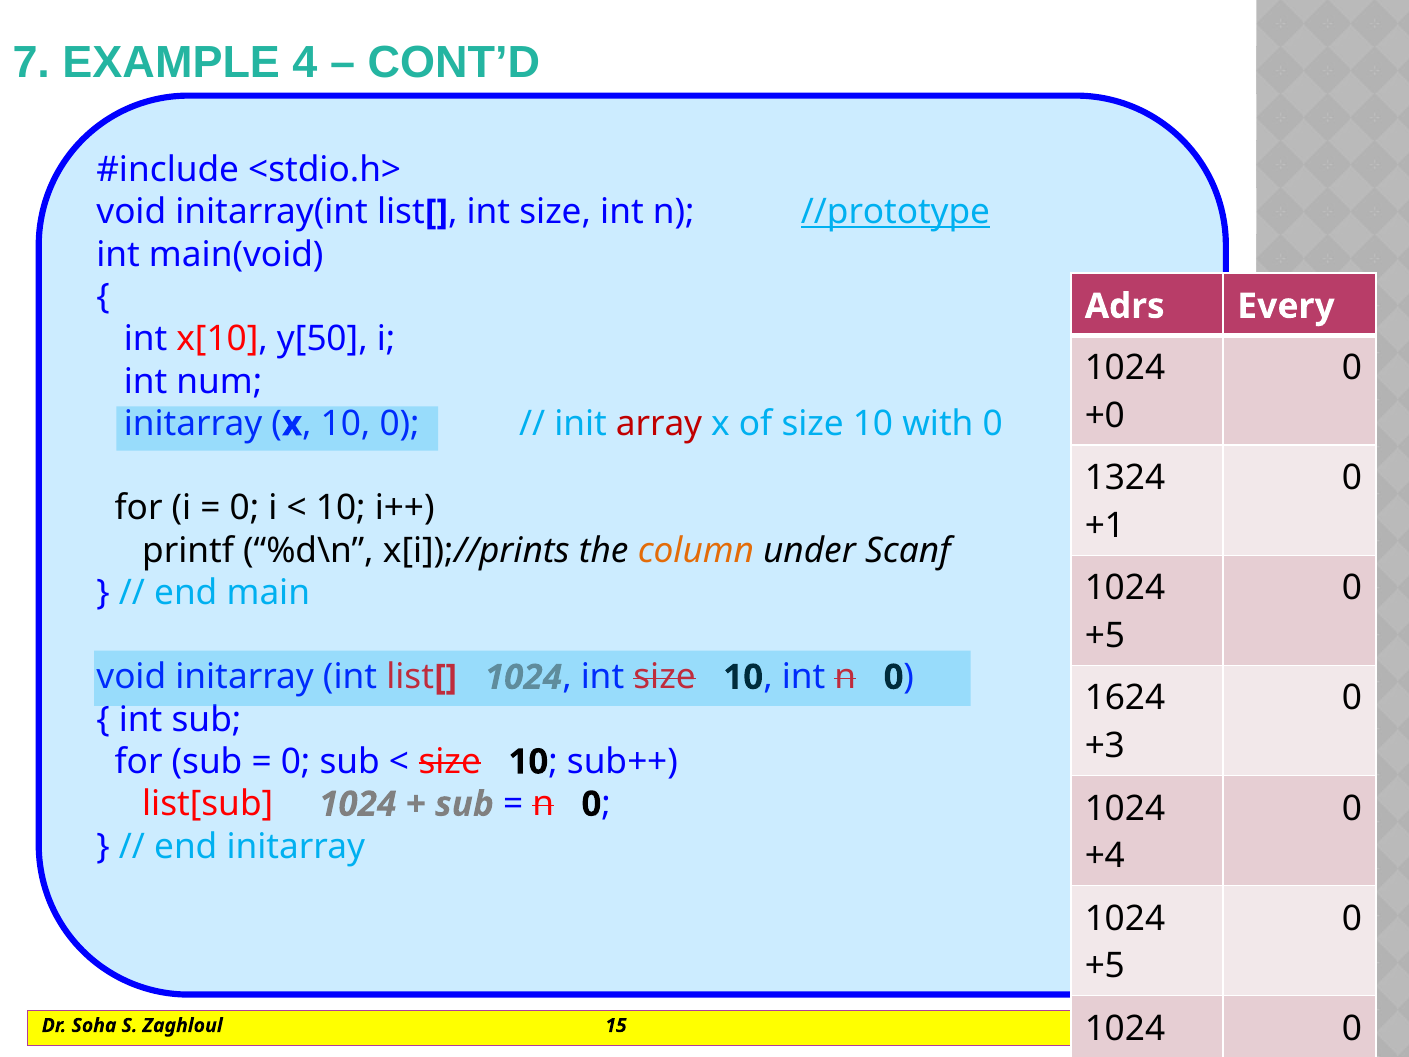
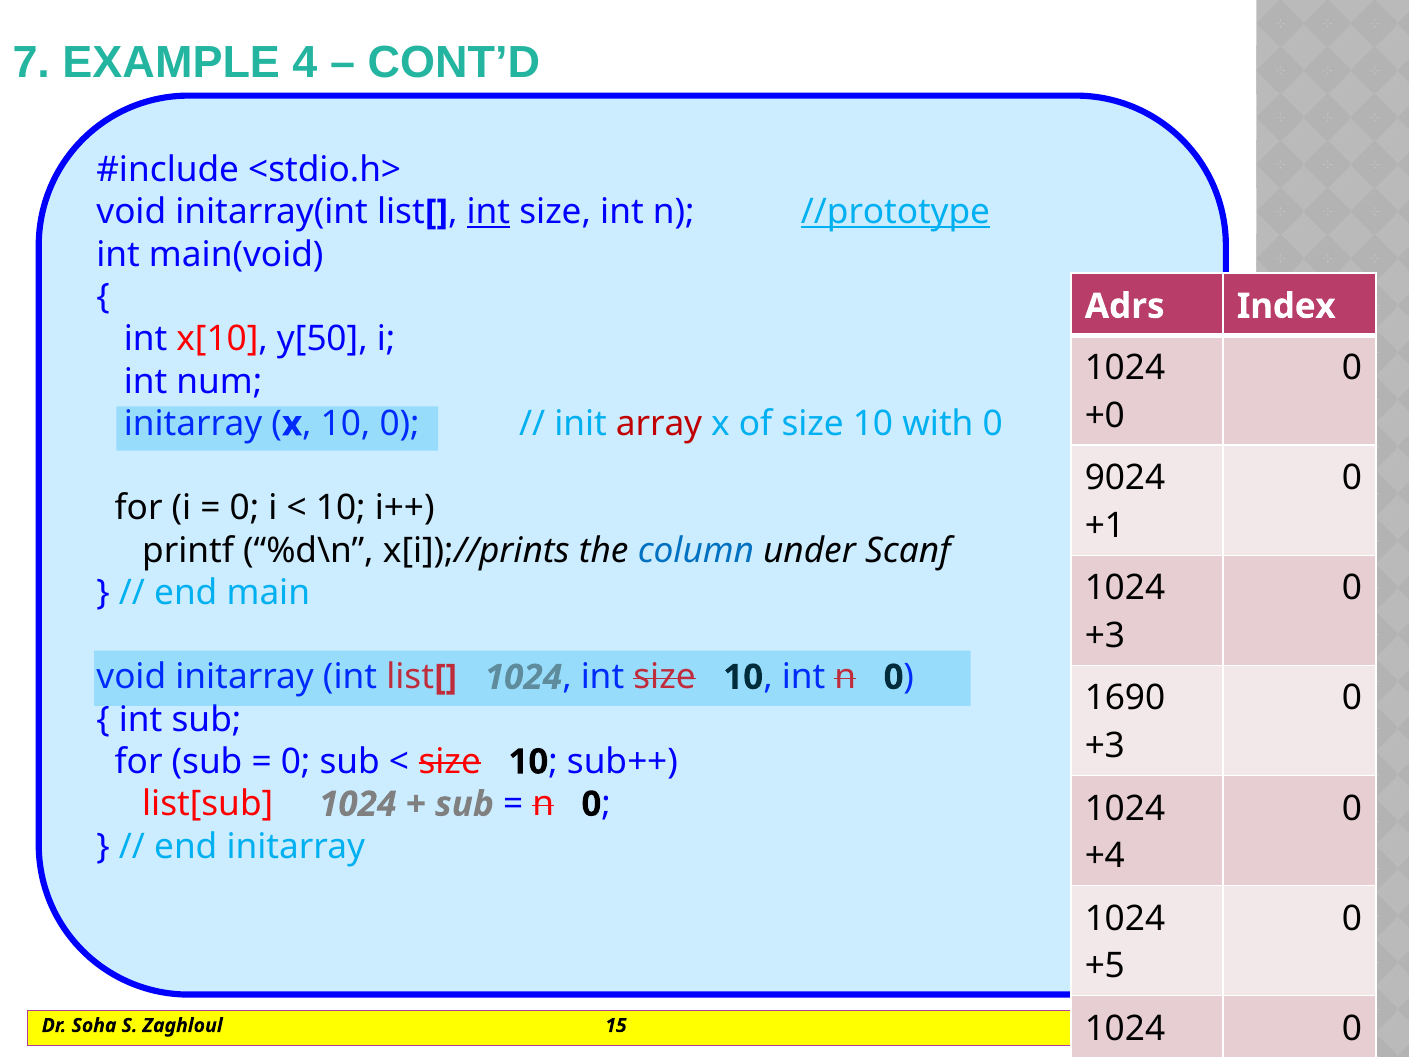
int at (488, 212) underline: none -> present
Every: Every -> Index
1324: 1324 -> 9024
column colour: orange -> blue
+5 at (1105, 636): +5 -> +3
1624: 1624 -> 1690
